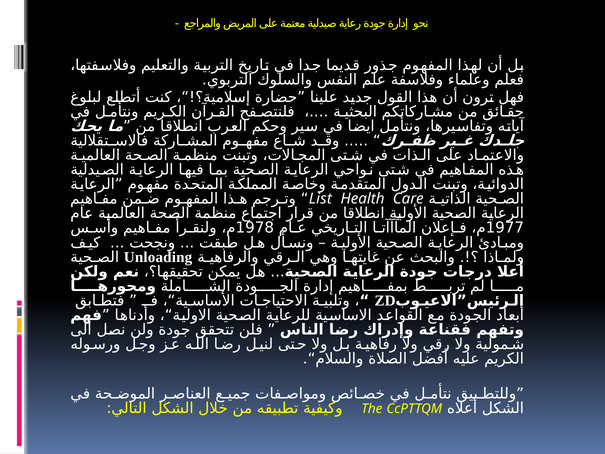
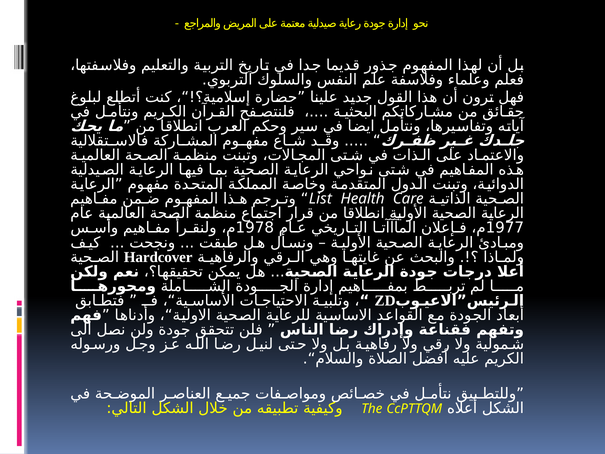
Unloading: Unloading -> Hardcover
